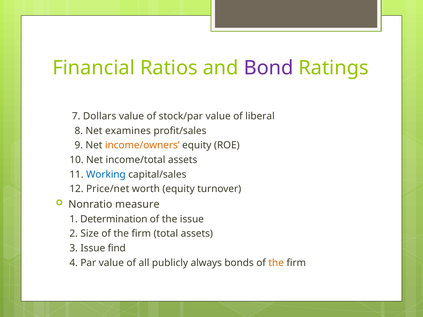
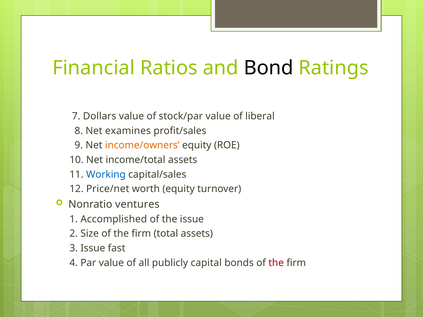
Bond colour: purple -> black
measure: measure -> ventures
Determination: Determination -> Accomplished
find: find -> fast
always: always -> capital
the at (276, 263) colour: orange -> red
